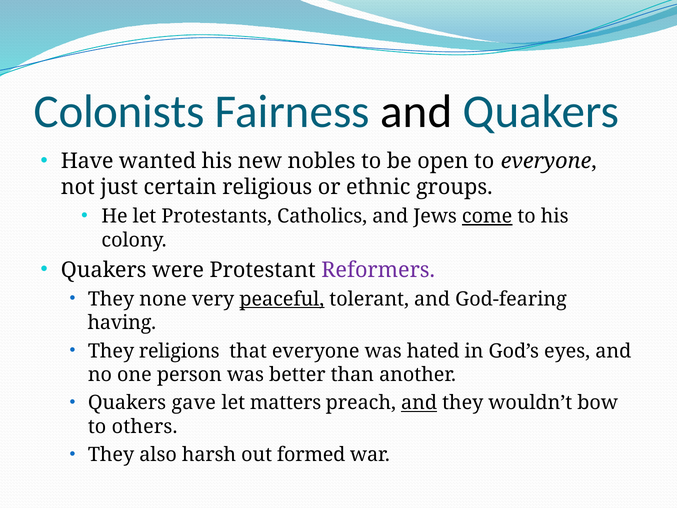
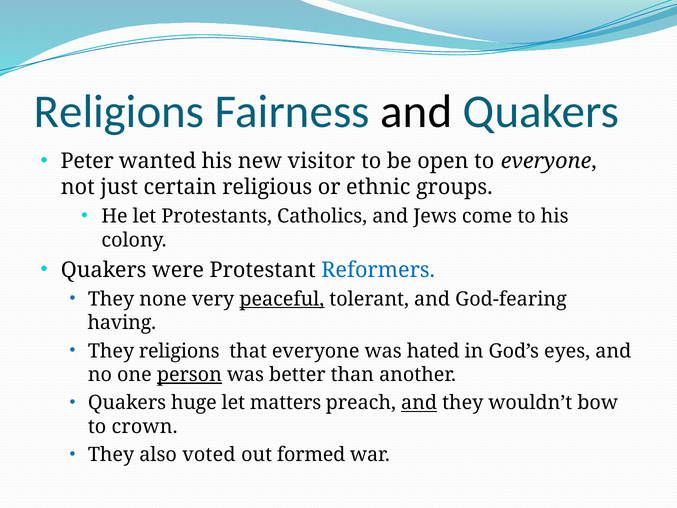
Colonists at (119, 112): Colonists -> Religions
Have: Have -> Peter
nobles: nobles -> visitor
come underline: present -> none
Reformers colour: purple -> blue
person underline: none -> present
gave: gave -> huge
others: others -> crown
harsh: harsh -> voted
